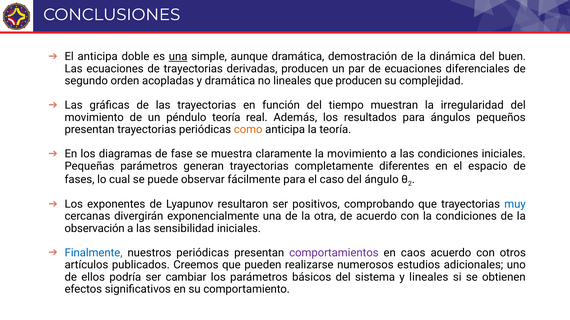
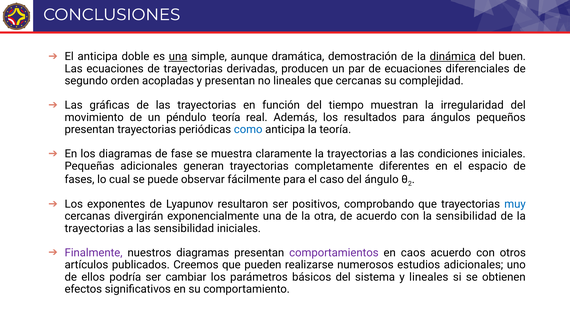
dinámica underline: none -> present
y dramática: dramática -> presentan
que producen: producen -> cercanas
como colour: orange -> blue
claramente la movimiento: movimiento -> trayectorias
Pequeñas parámetros: parámetros -> adicionales
la condiciones: condiciones -> sensibilidad
observación at (95, 229): observación -> trayectorias
Finalmente colour: blue -> purple
nuestros periódicas: periódicas -> diagramas
